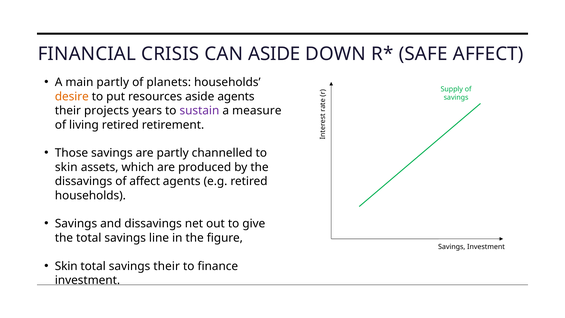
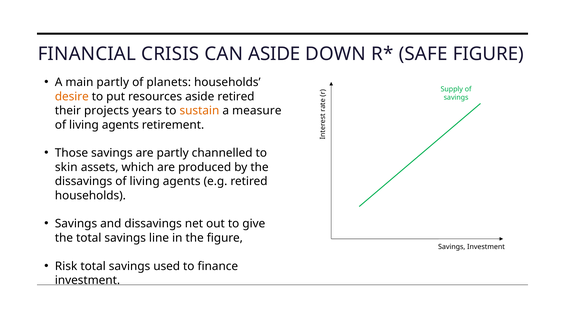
SAFE AFFECT: AFFECT -> FIGURE
aside agents: agents -> retired
sustain colour: purple -> orange
retired at (120, 125): retired -> agents
dissavings of affect: affect -> living
Skin at (66, 266): Skin -> Risk
savings their: their -> used
